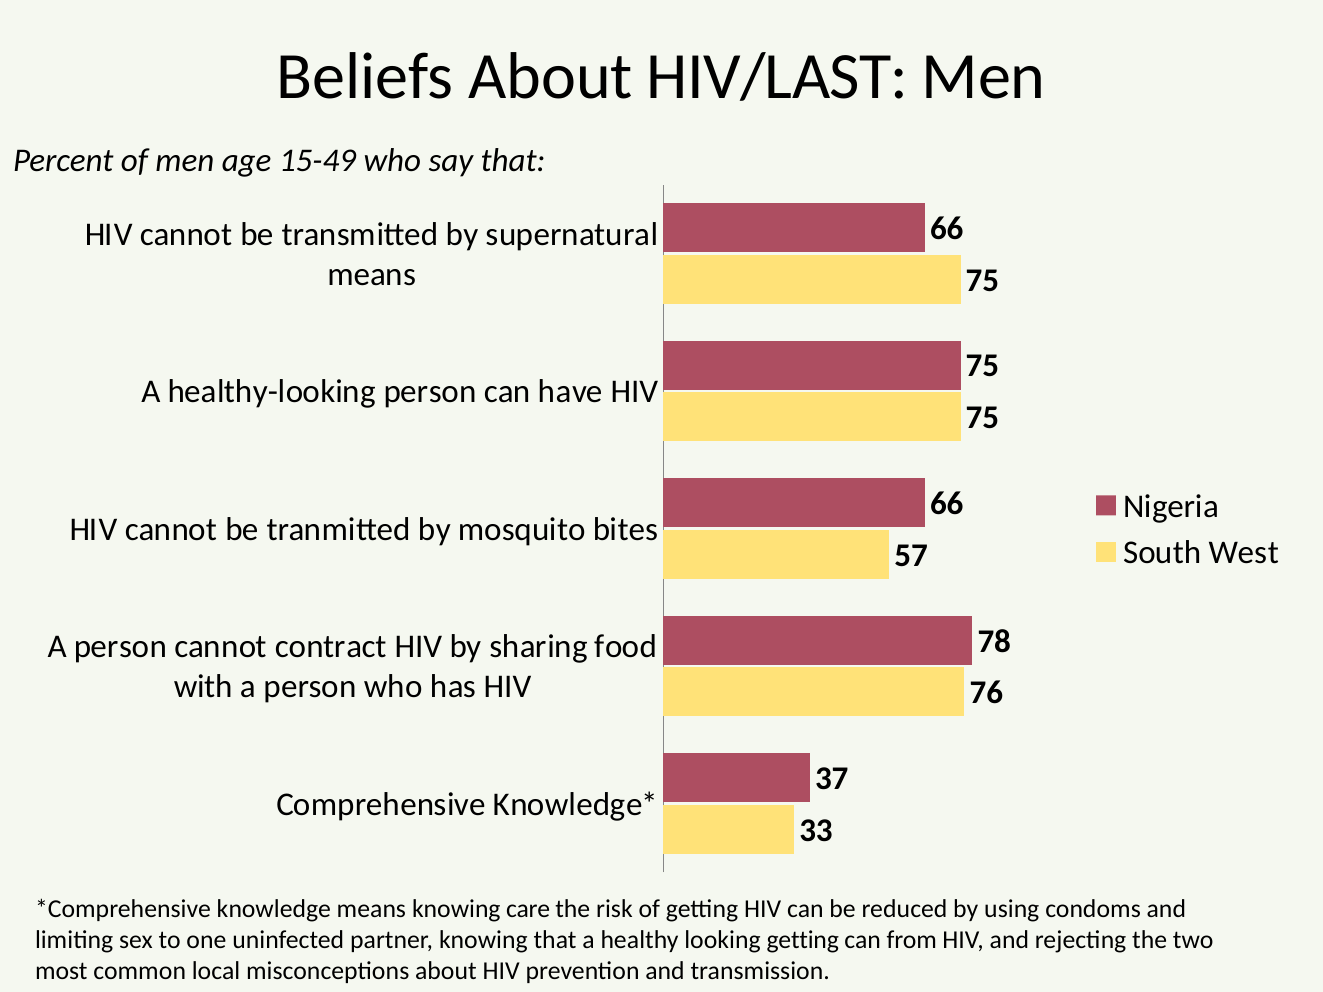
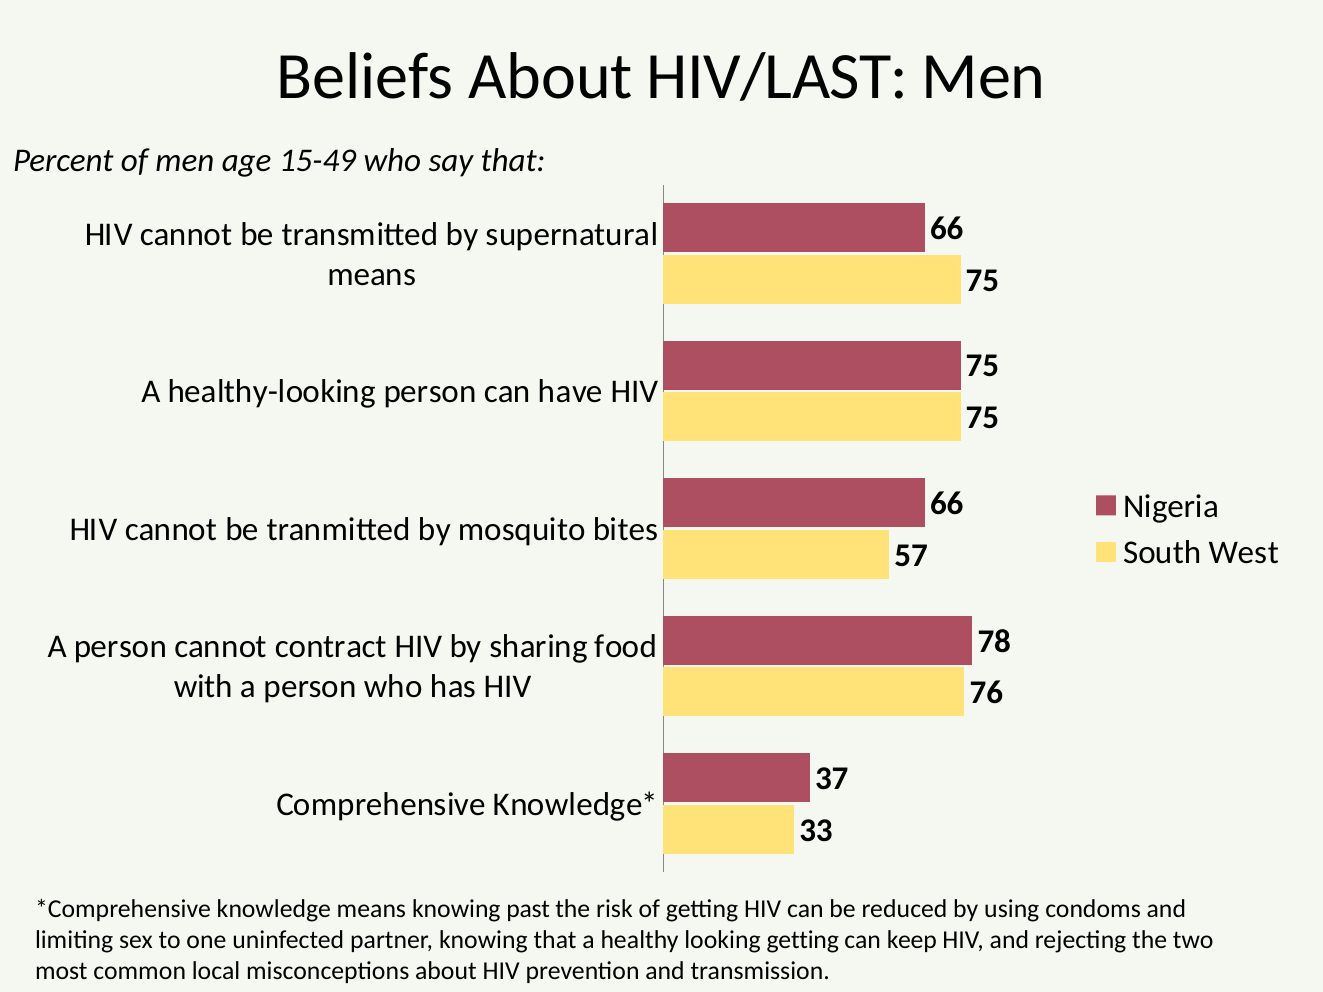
care: care -> past
from: from -> keep
